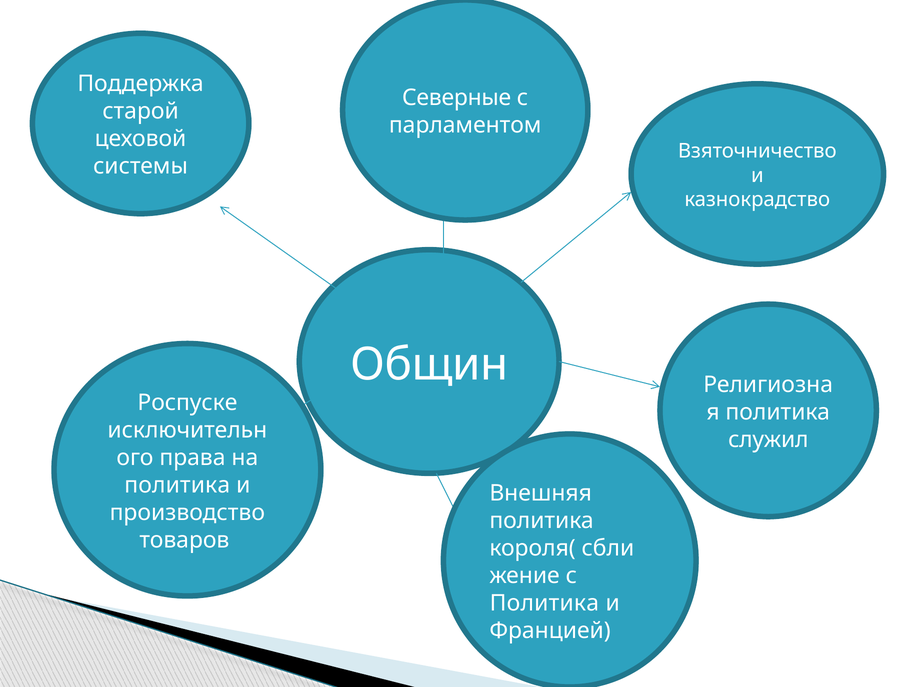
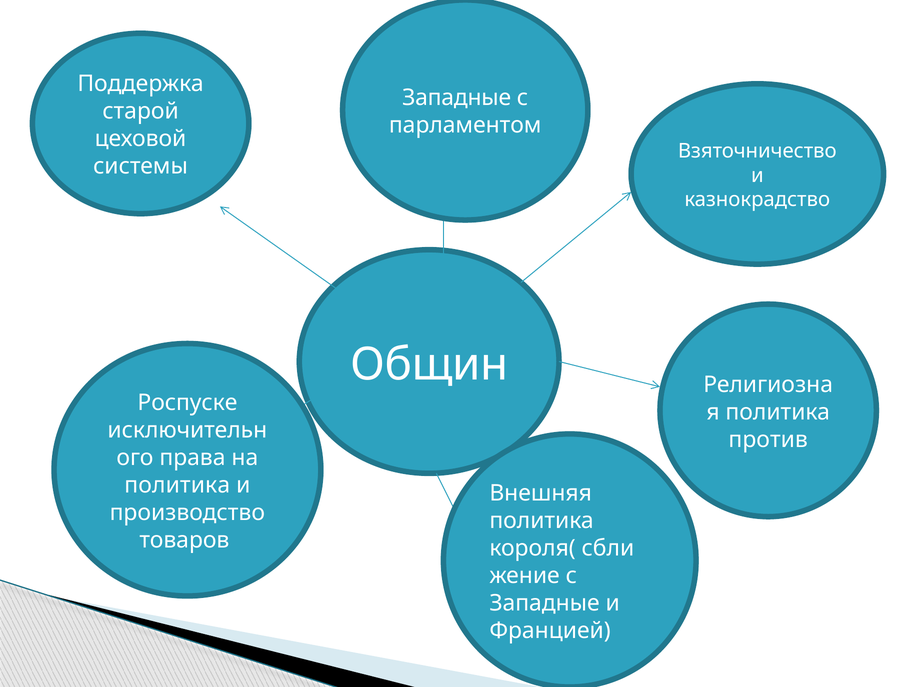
Северные at (457, 98): Северные -> Западные
служил: служил -> против
Политика at (544, 603): Политика -> Западные
